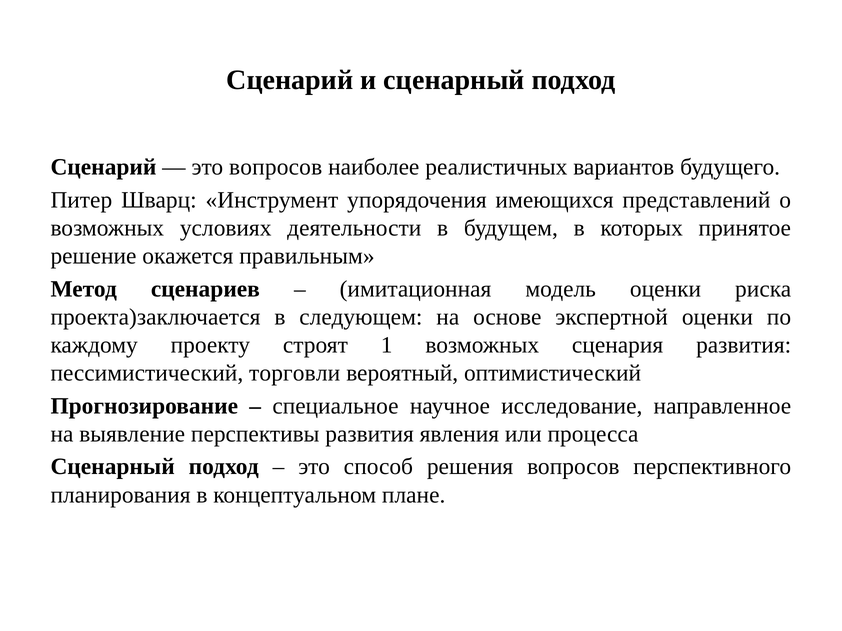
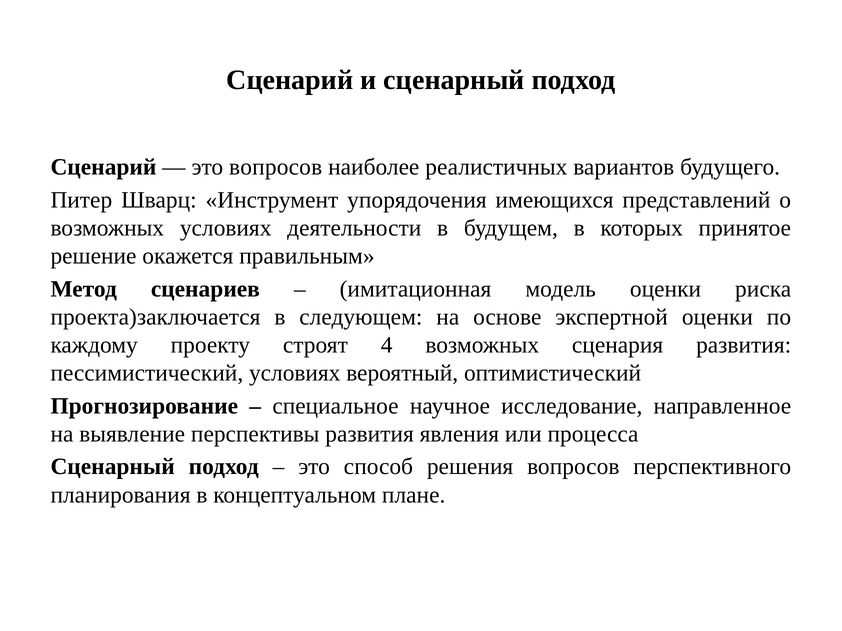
1: 1 -> 4
пессимистический торговли: торговли -> условиях
